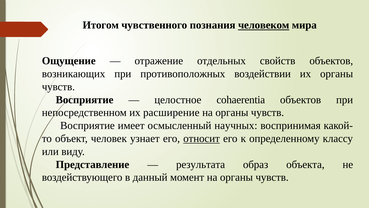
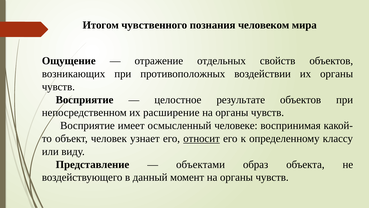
человеком underline: present -> none
cohaerentia: cohaerentia -> результате
научных: научных -> человеке
результата: результата -> объектами
